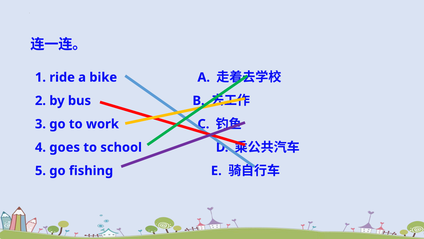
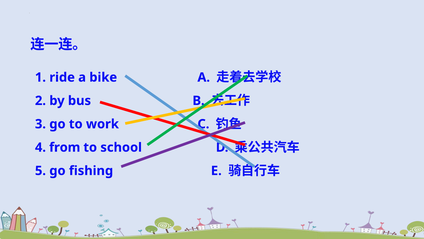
goes: goes -> from
